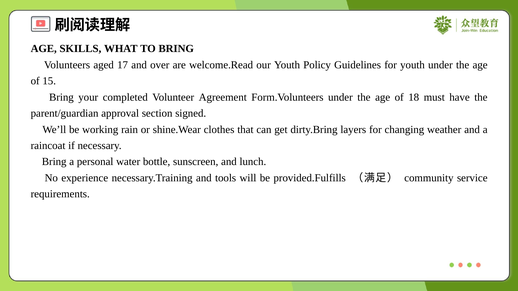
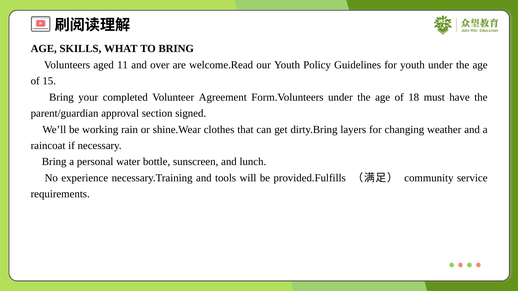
17: 17 -> 11
